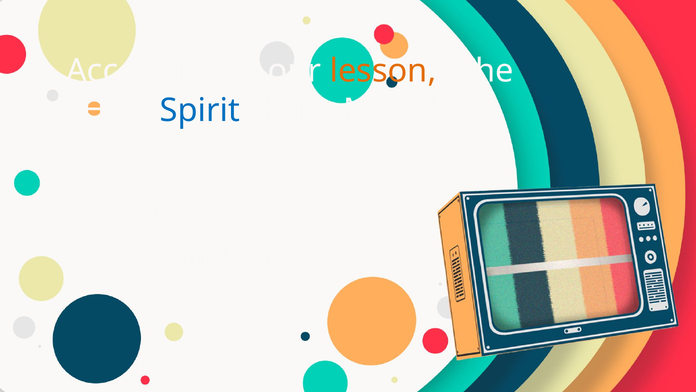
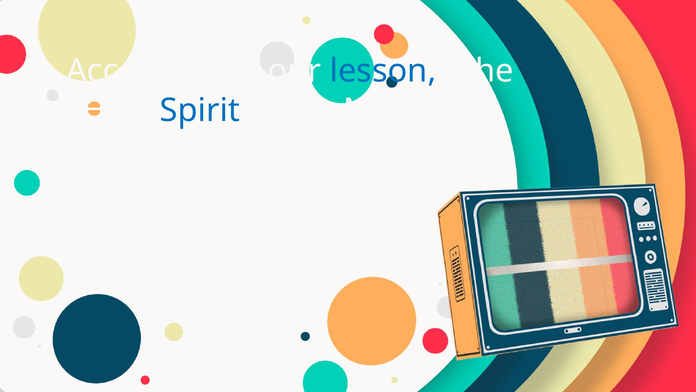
lesson colour: orange -> blue
